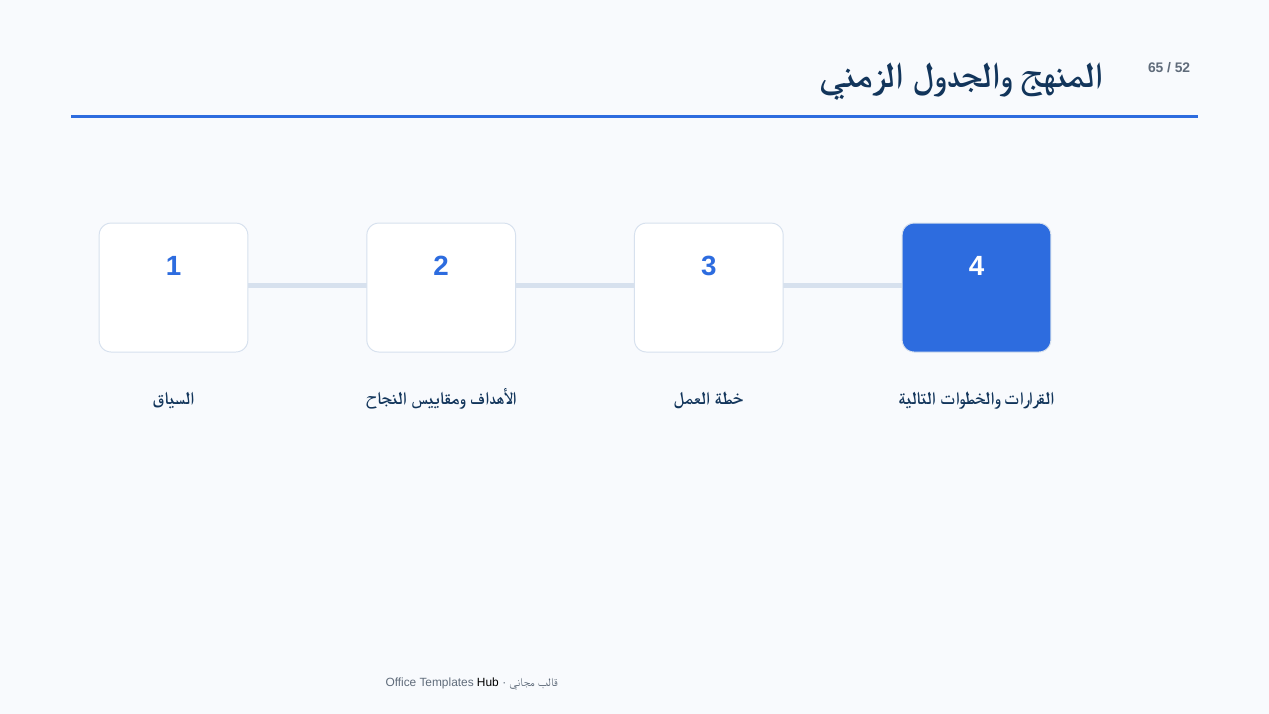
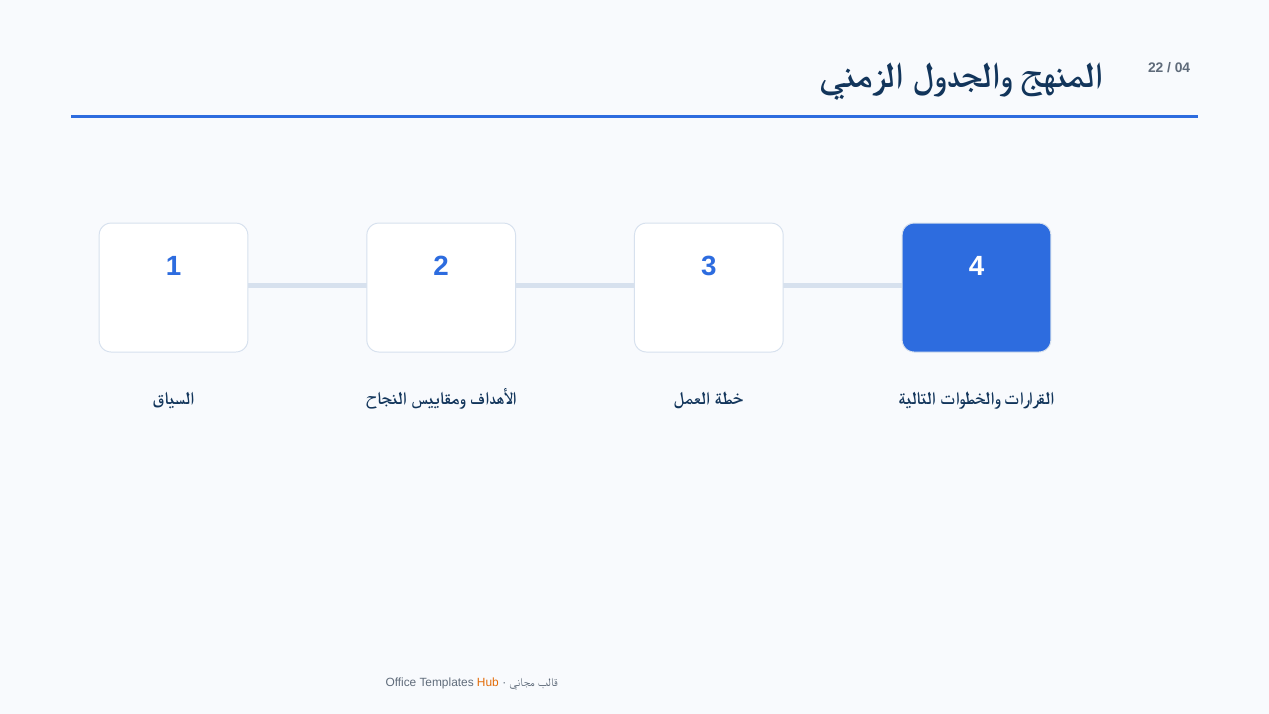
65: 65 -> 22
52: 52 -> 04
Hub colour: black -> orange
